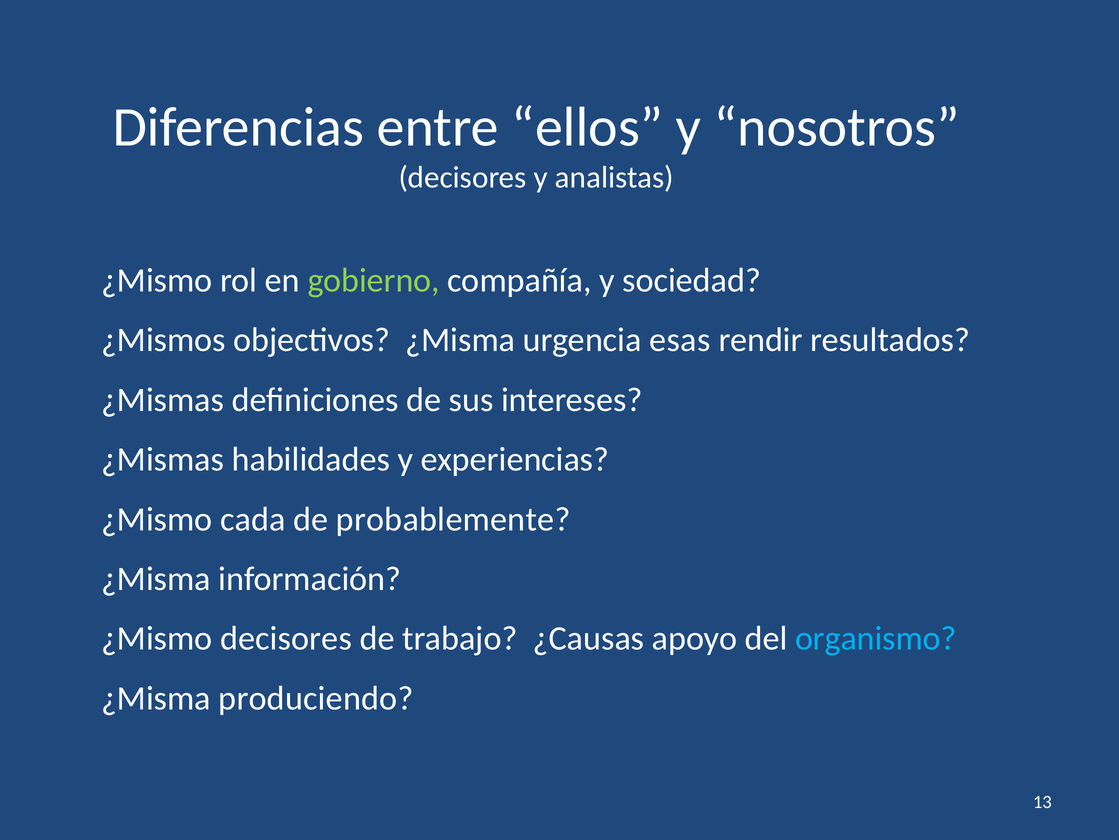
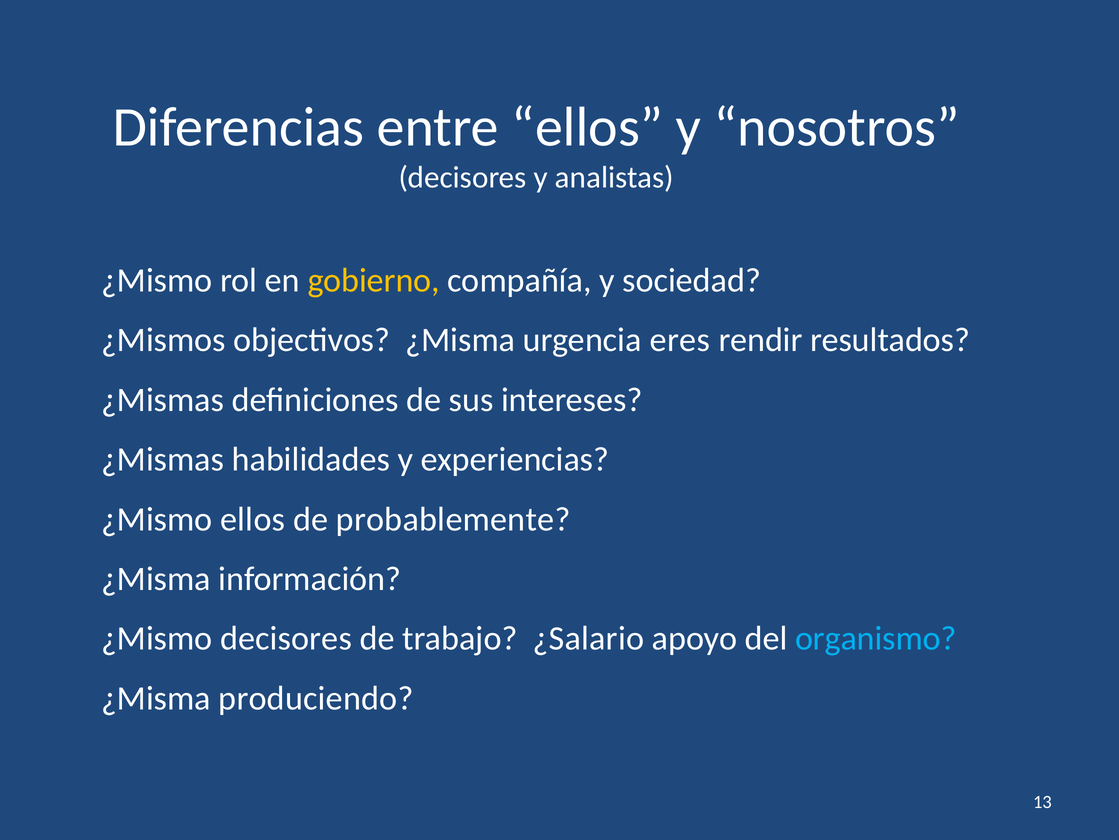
gobierno colour: light green -> yellow
esas: esas -> eres
¿Mismo cada: cada -> ellos
¿Causas: ¿Causas -> ¿Salario
